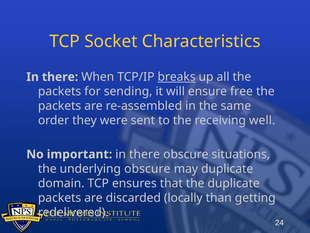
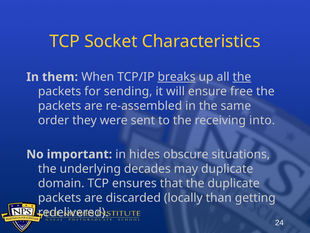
there at (60, 77): there -> them
the at (242, 77) underline: none -> present
well: well -> into
there at (145, 154): there -> hides
underlying obscure: obscure -> decades
